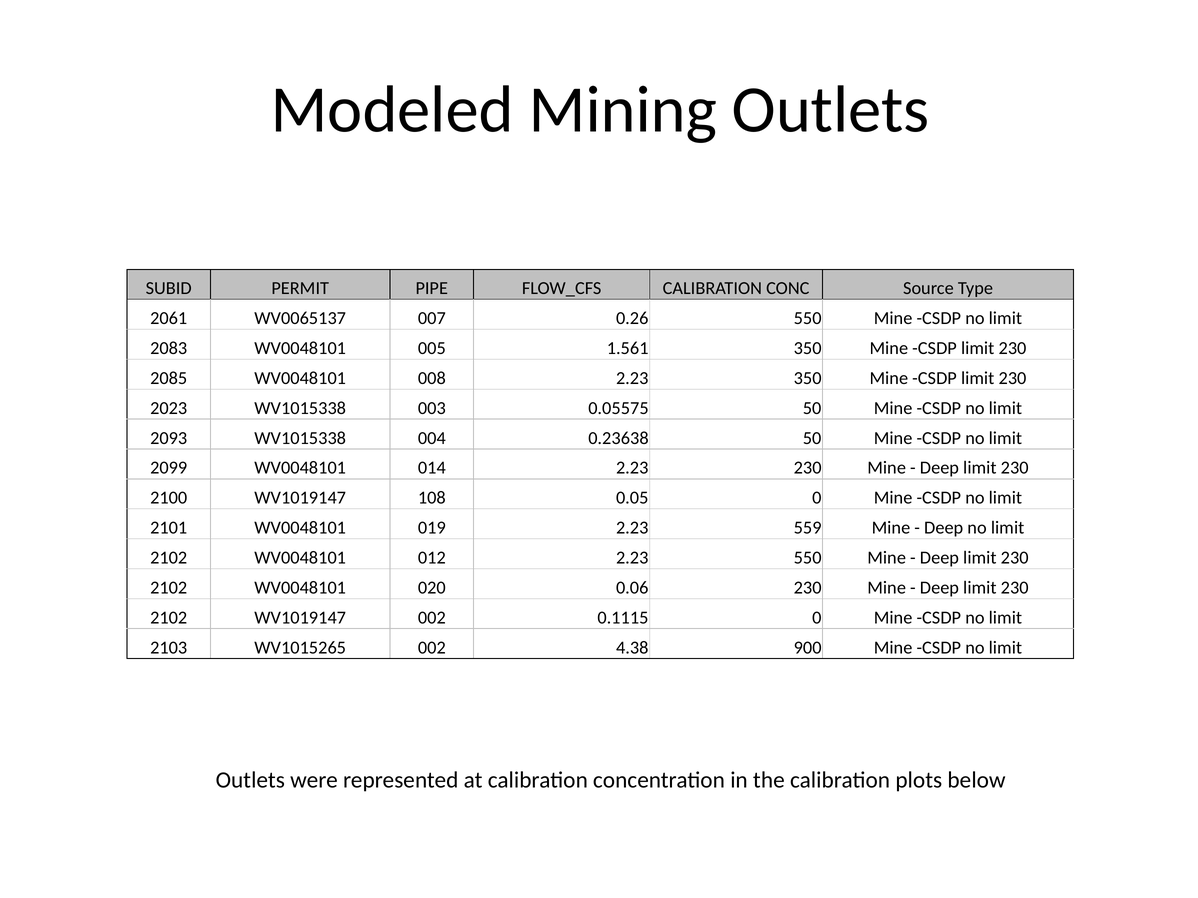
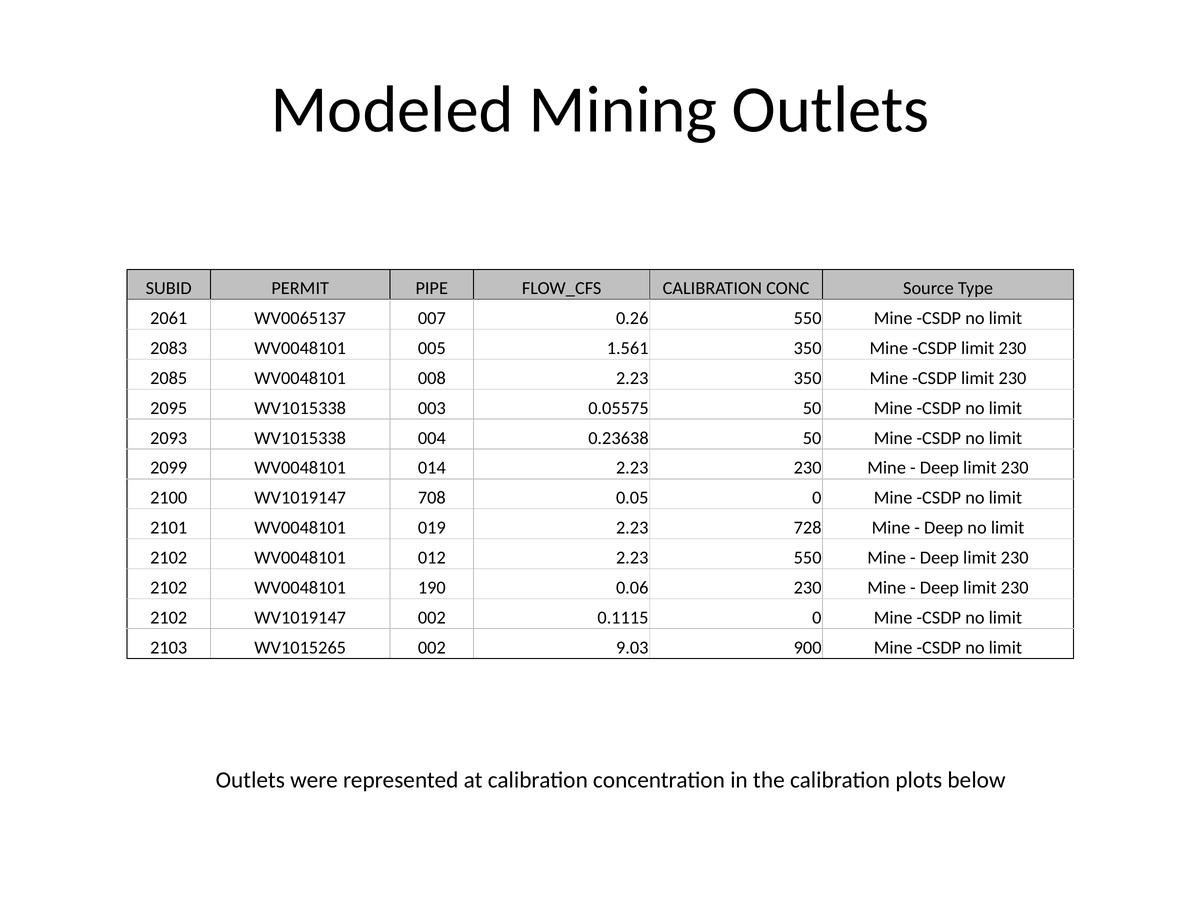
2023: 2023 -> 2095
108: 108 -> 708
559: 559 -> 728
020: 020 -> 190
4.38: 4.38 -> 9.03
